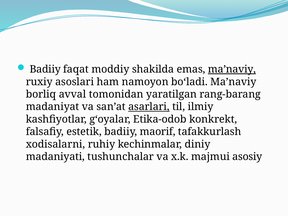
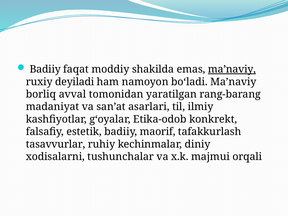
asoslari: asoslari -> deyiladi
asarlari underline: present -> none
xodisalarni: xodisalarni -> tasavvurlar
madaniyati: madaniyati -> xodisalarni
asosiy: asosiy -> orqali
